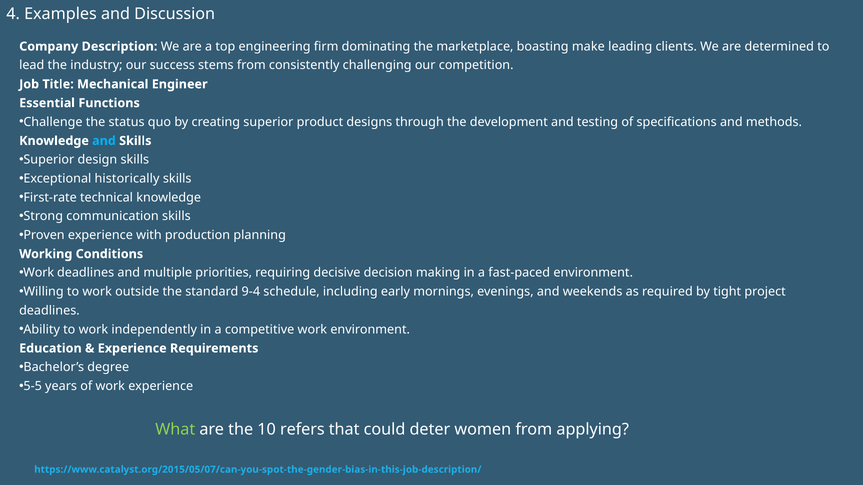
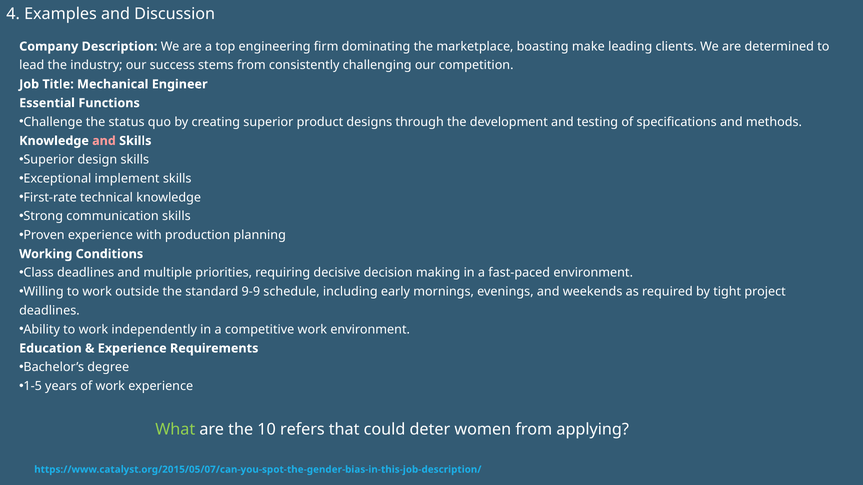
and at (104, 141) colour: light blue -> pink
historically: historically -> implement
Work at (39, 273): Work -> Class
9-4: 9-4 -> 9-9
5-5: 5-5 -> 1-5
